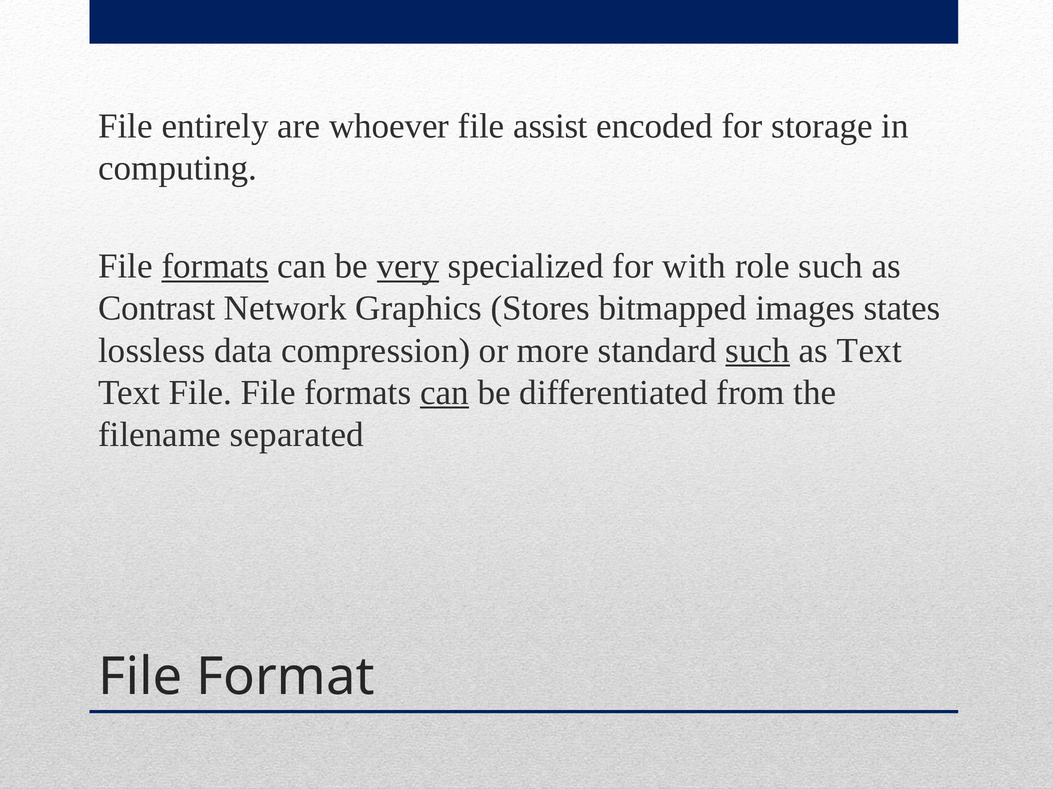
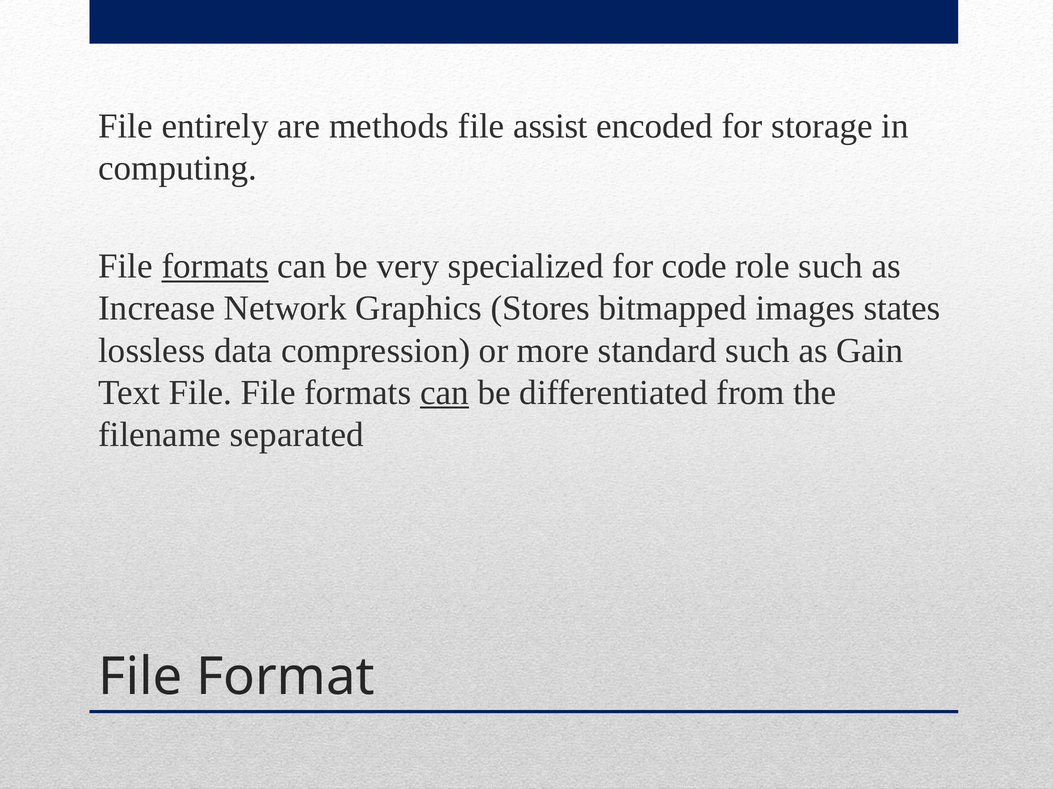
whoever: whoever -> methods
very underline: present -> none
with: with -> code
Contrast: Contrast -> Increase
such at (758, 351) underline: present -> none
as Text: Text -> Gain
